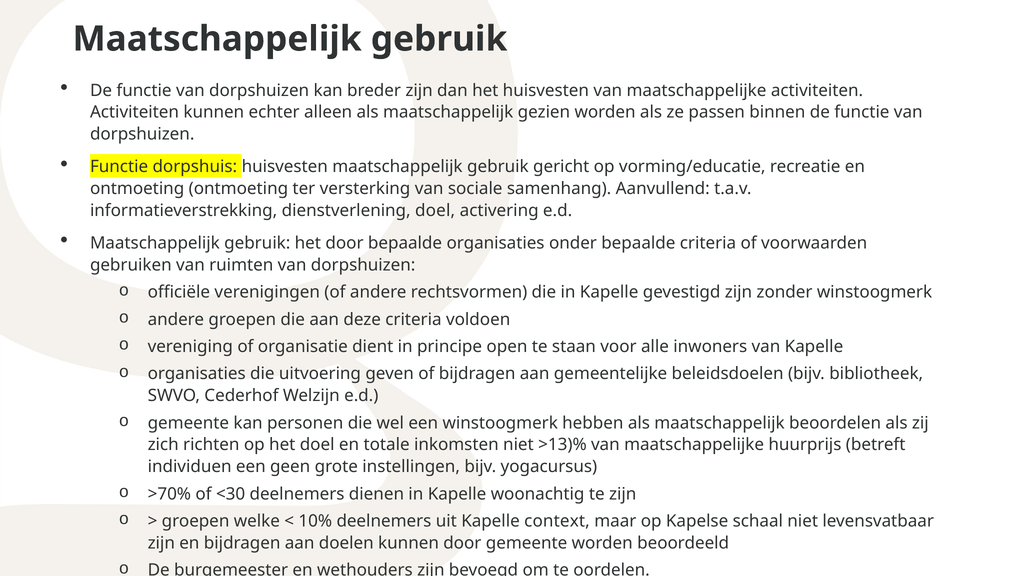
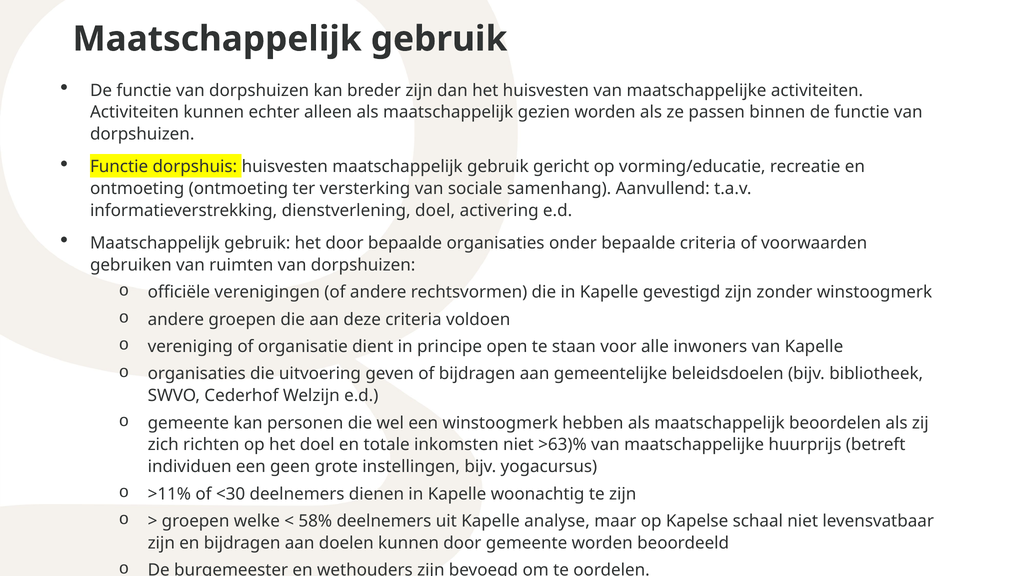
>13)%: >13)% -> >63)%
>70%: >70% -> >11%
10%: 10% -> 58%
context: context -> analyse
